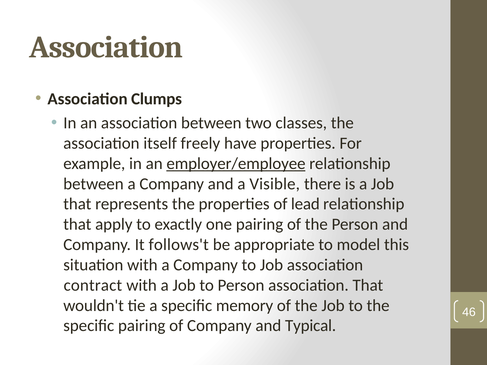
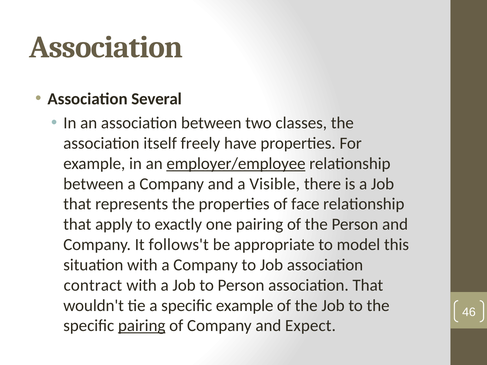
Clumps: Clumps -> Several
lead: lead -> face
specific memory: memory -> example
pairing at (142, 326) underline: none -> present
Typical: Typical -> Expect
